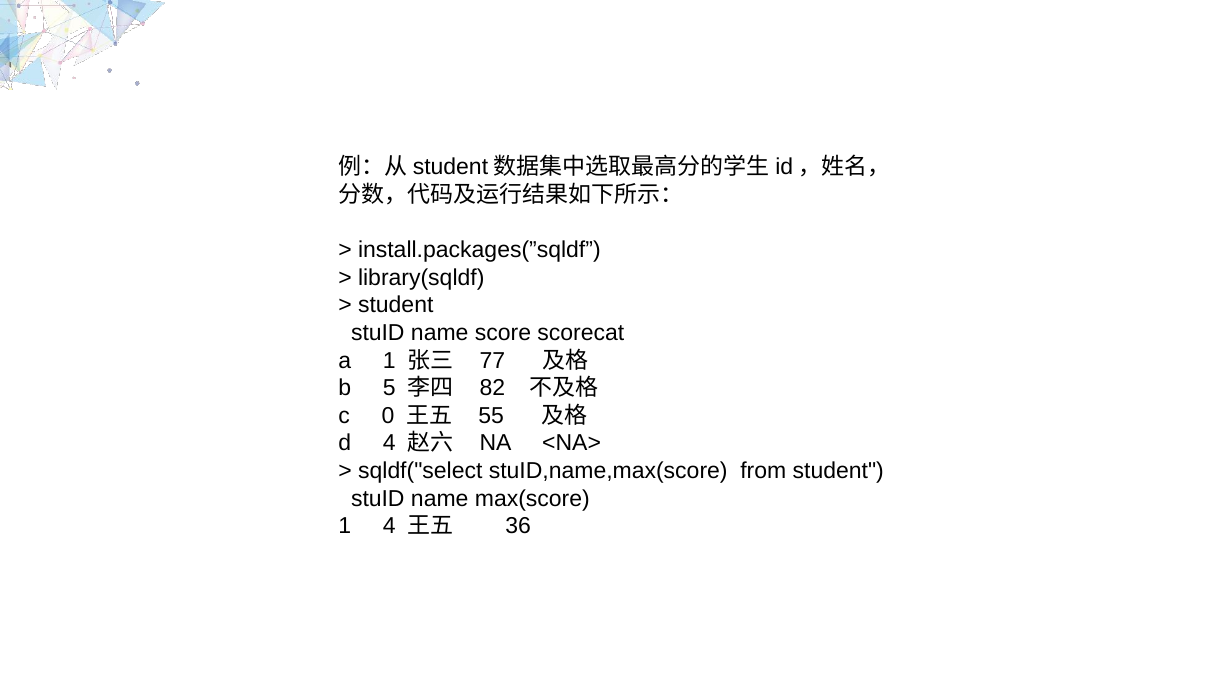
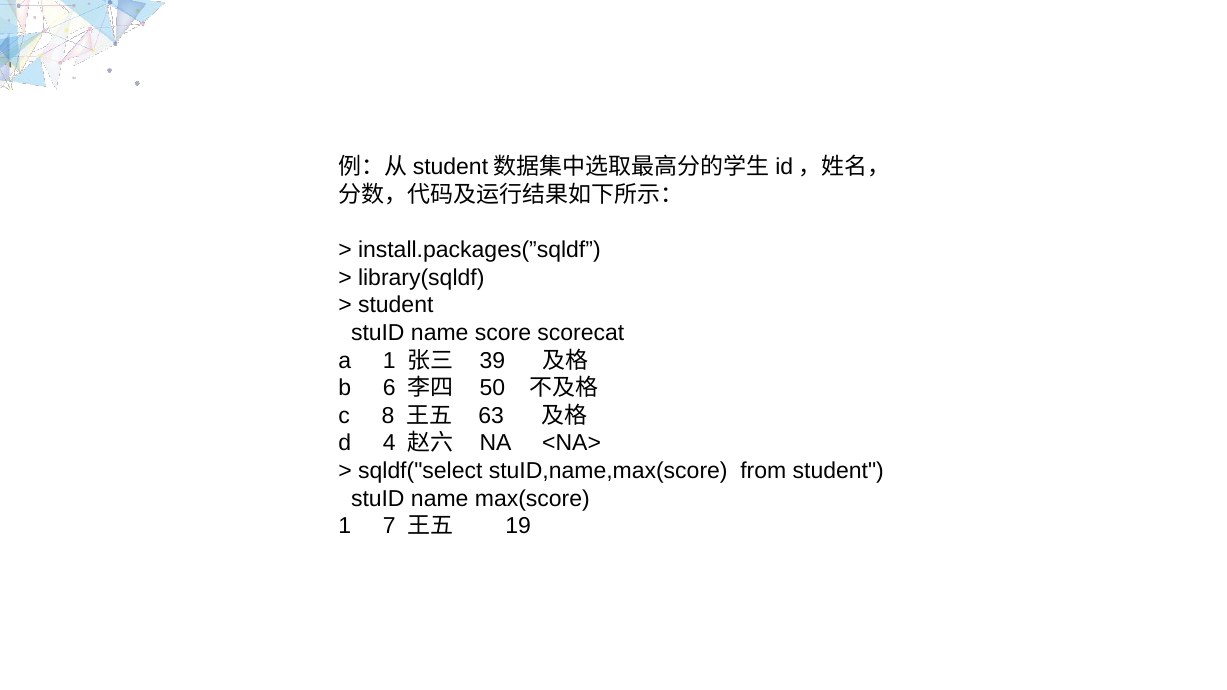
77: 77 -> 39
5: 5 -> 6
82: 82 -> 50
0: 0 -> 8
55: 55 -> 63
1 4: 4 -> 7
36: 36 -> 19
